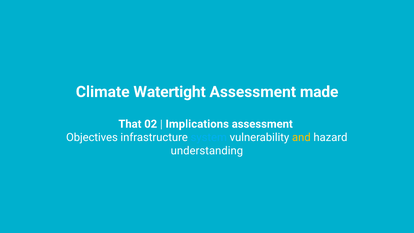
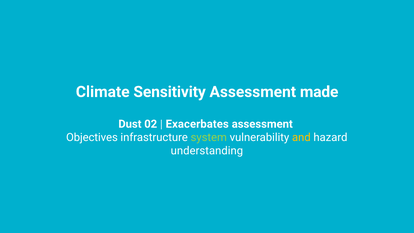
Watertight: Watertight -> Sensitivity
That: That -> Dust
Implications: Implications -> Exacerbates
system colour: light blue -> light green
